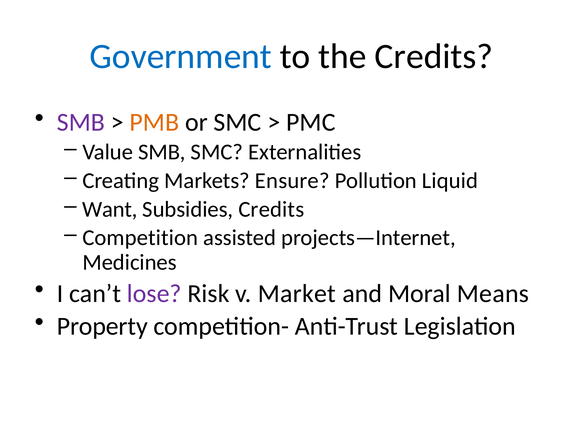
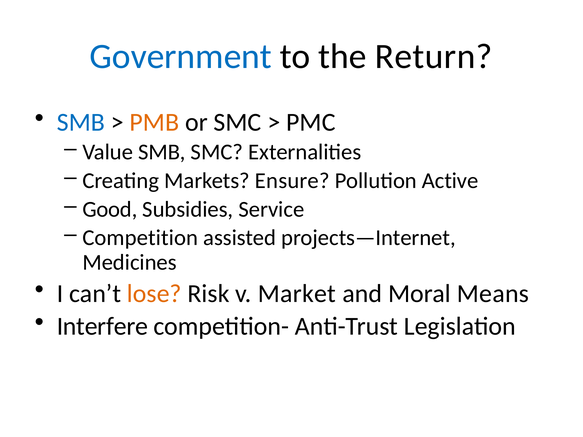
the Credits: Credits -> Return
SMB at (81, 122) colour: purple -> blue
Liquid: Liquid -> Active
Want: Want -> Good
Subsidies Credits: Credits -> Service
lose colour: purple -> orange
Property: Property -> Interfere
